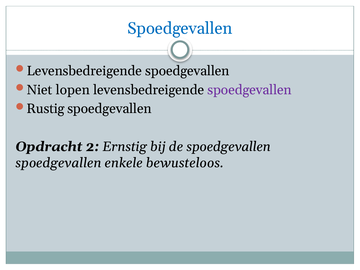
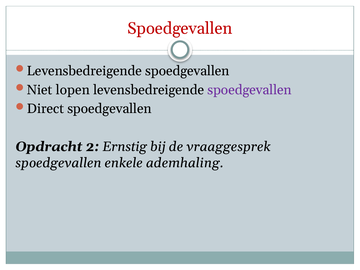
Spoedgevallen at (180, 28) colour: blue -> red
Rustig: Rustig -> Direct
de spoedgevallen: spoedgevallen -> vraaggesprek
bewusteloos: bewusteloos -> ademhaling
